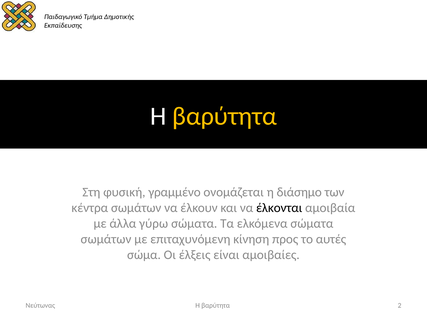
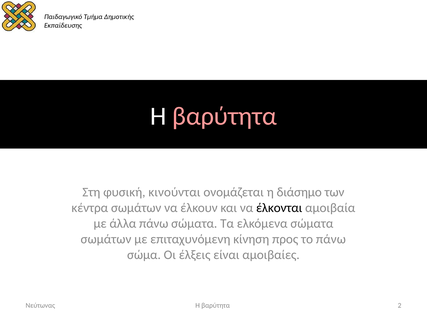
βαρύτητα at (225, 116) colour: yellow -> pink
γραμμένο: γραμμένο -> κινούνται
άλλα γύρω: γύρω -> πάνω
το αυτές: αυτές -> πάνω
